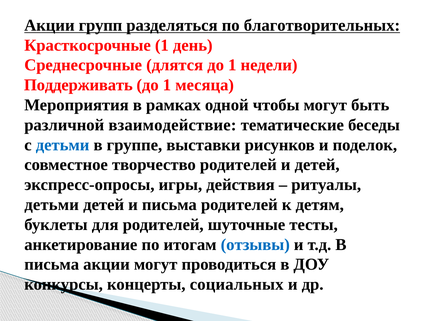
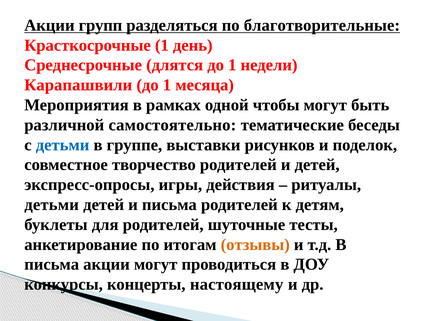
благотворительных: благотворительных -> благотворительные
Поддерживать: Поддерживать -> Карапашвили
взаимодействие: взаимодействие -> самостоятельно
отзывы colour: blue -> orange
социальных: социальных -> настоящему
